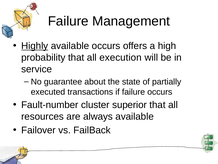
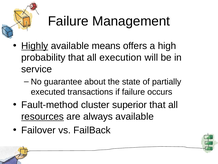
available occurs: occurs -> means
Fault-number: Fault-number -> Fault-method
resources underline: none -> present
